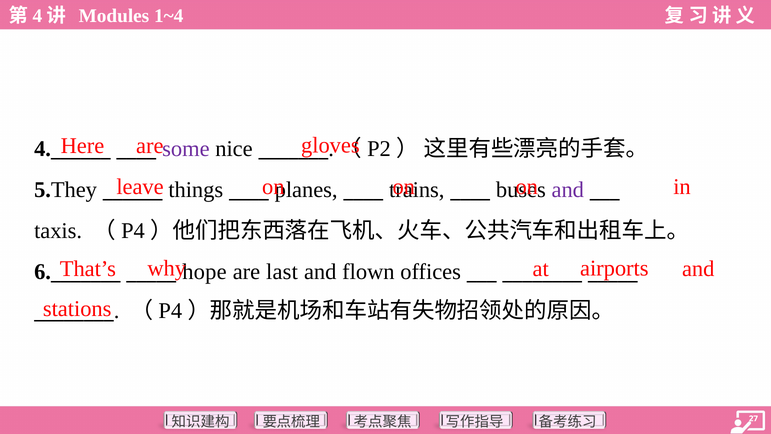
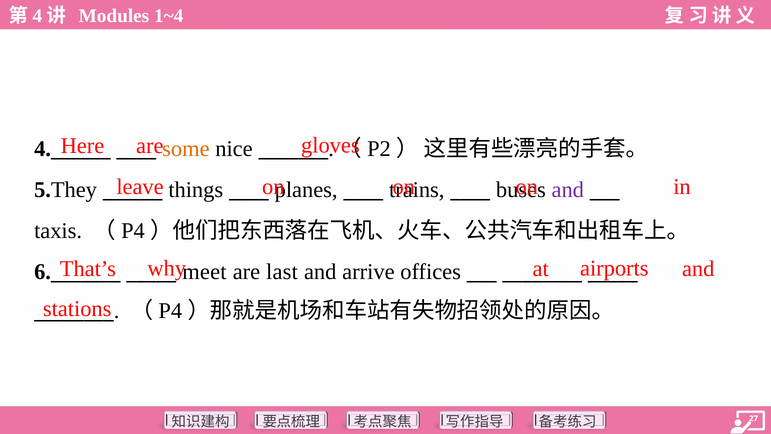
some colour: purple -> orange
hope: hope -> meet
flown: flown -> arrive
